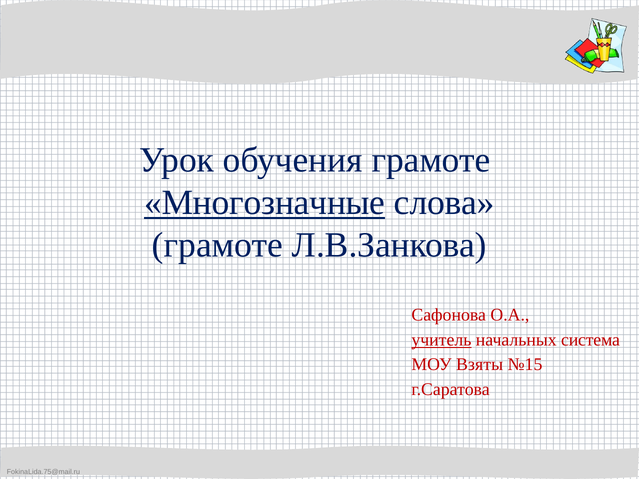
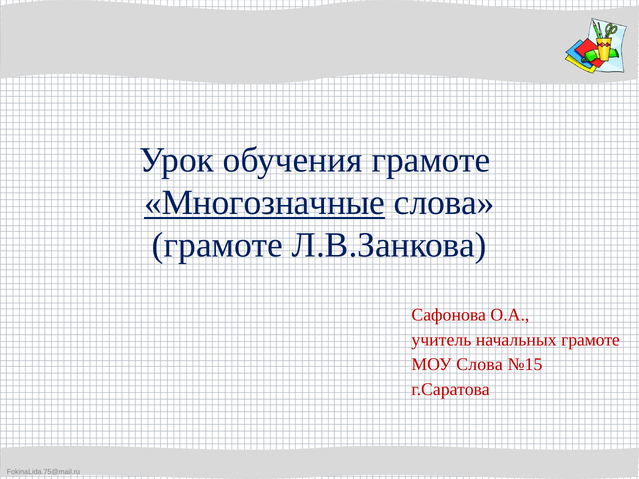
учитель underline: present -> none
начальных система: система -> грамоте
МОУ Взяты: Взяты -> Слова
